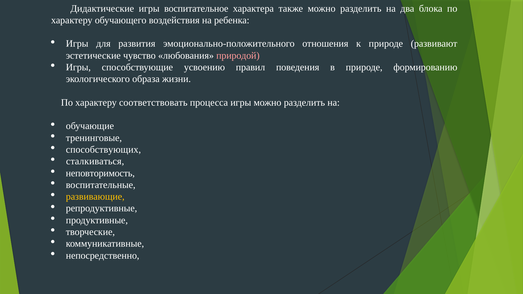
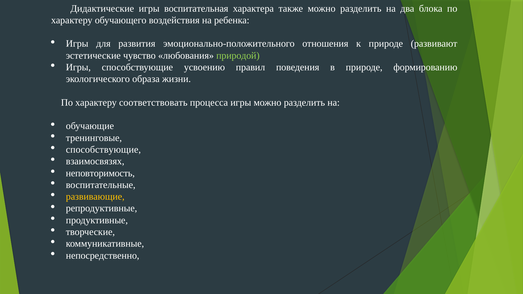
воспитательное: воспитательное -> воспитательная
природой colour: pink -> light green
способствующих at (103, 150): способствующих -> способствующие
сталкиваться: сталкиваться -> взаимосвязях
